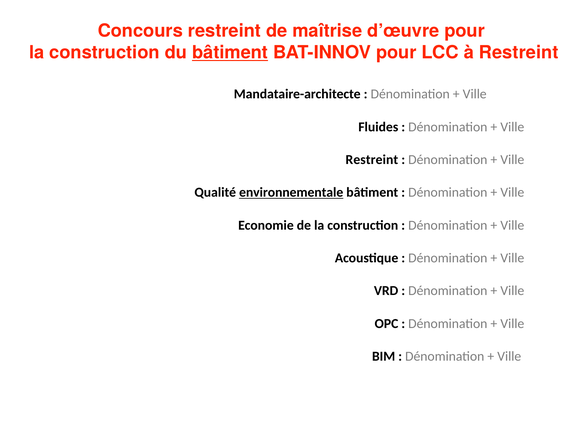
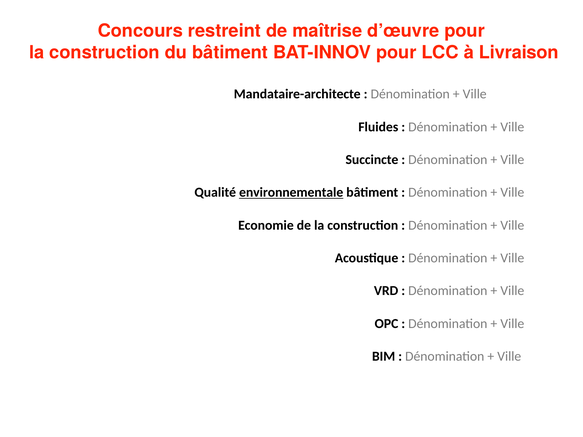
bâtiment at (230, 53) underline: present -> none
à Restreint: Restreint -> Livraison
Restreint at (372, 160): Restreint -> Succincte
